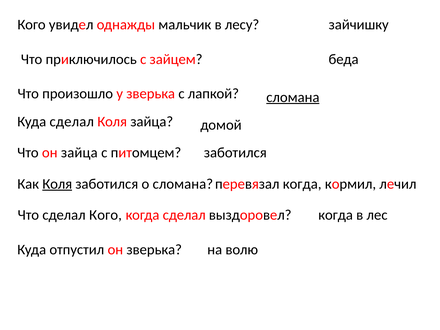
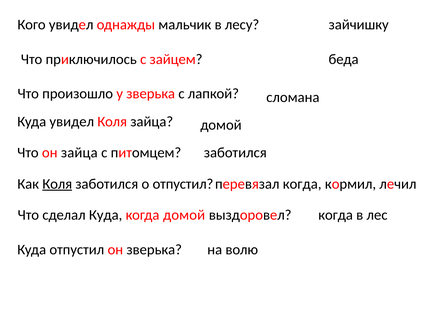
сломана at (293, 97) underline: present -> none
Куда сделал: сделал -> увидел
о сломана: сломана -> отпустил
сделал Кого: Кого -> Куда
когда сделал: сделал -> домой
